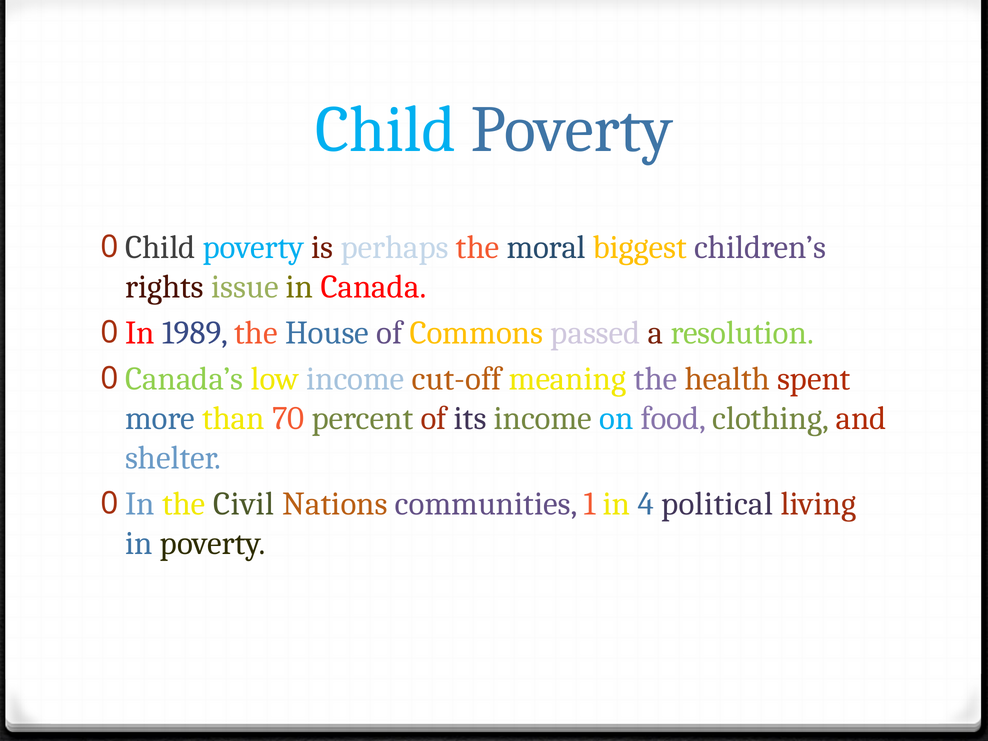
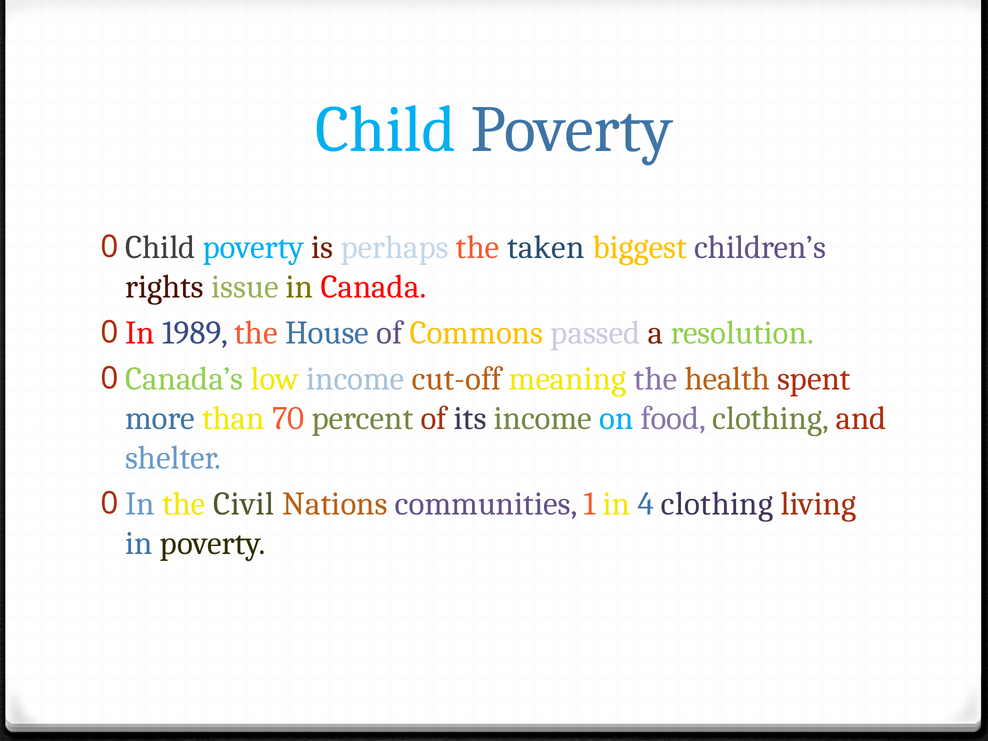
moral: moral -> taken
4 political: political -> clothing
